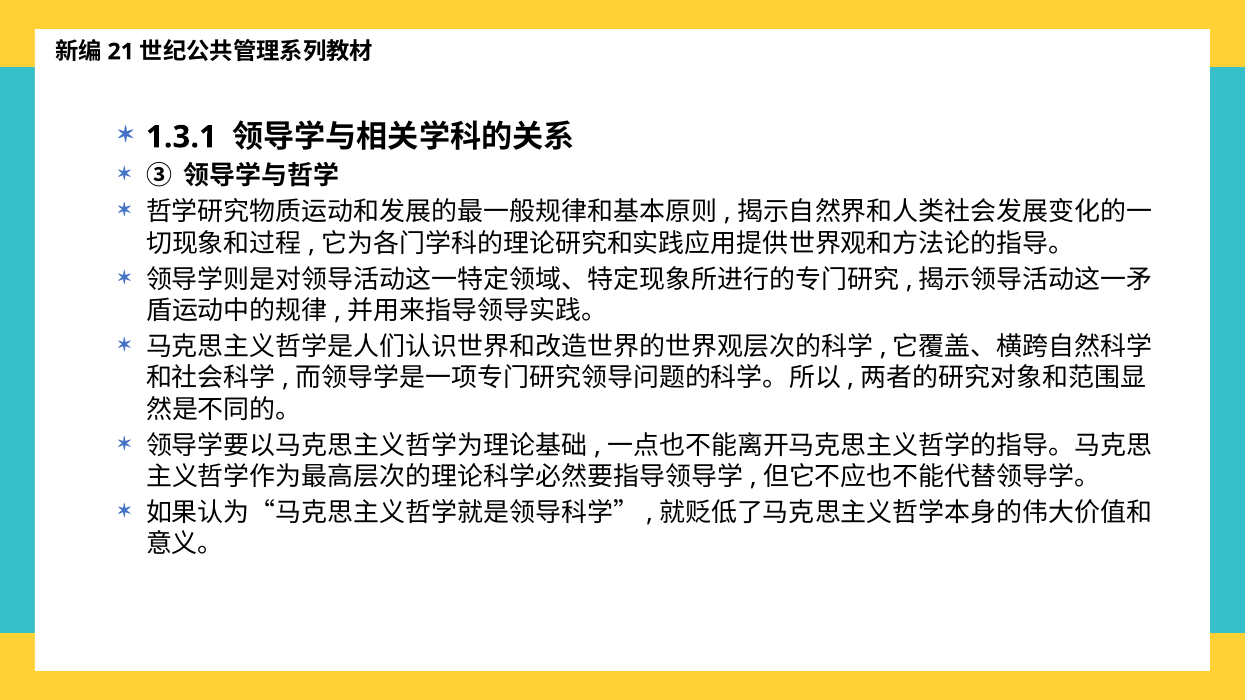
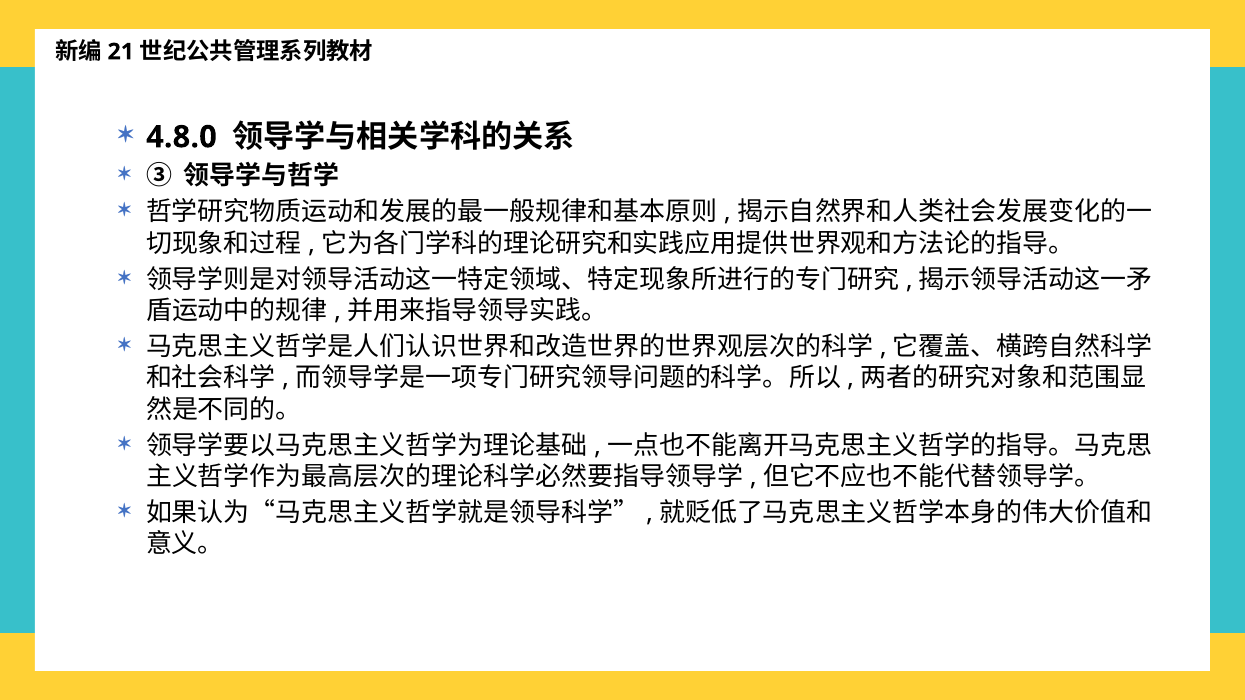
1.3.1: 1.3.1 -> 4.8.0
